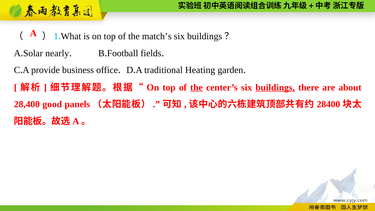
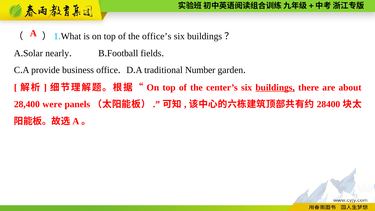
match’s: match’s -> office’s
Heating: Heating -> Number
the at (196, 87) underline: present -> none
good: good -> were
